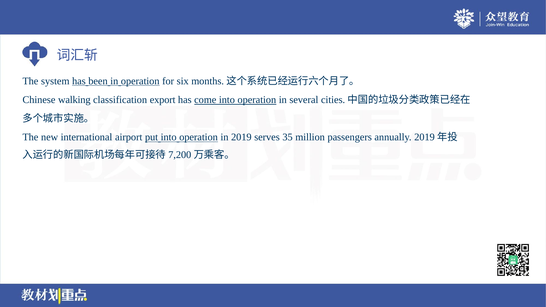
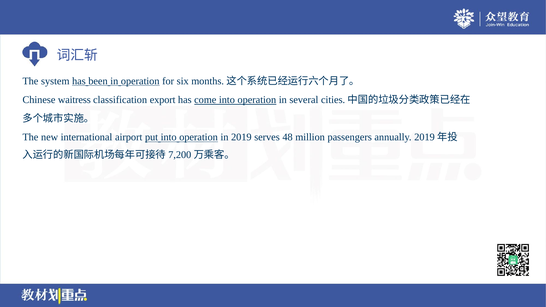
walking: walking -> waitress
35: 35 -> 48
